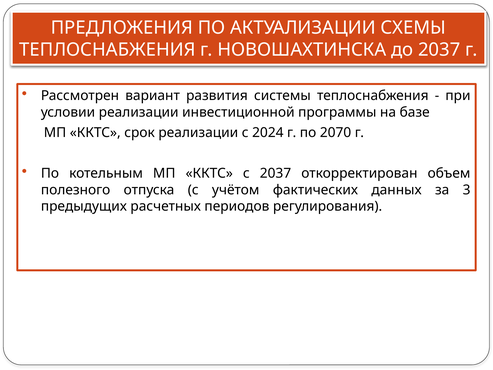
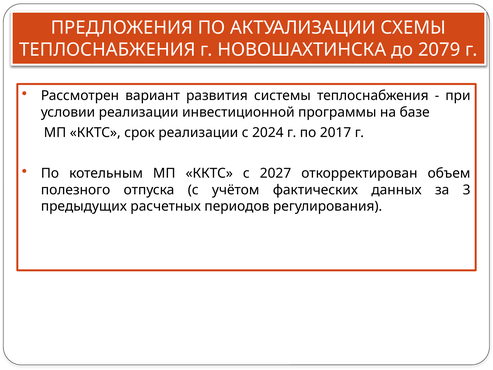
до 2037: 2037 -> 2079
2070: 2070 -> 2017
с 2037: 2037 -> 2027
